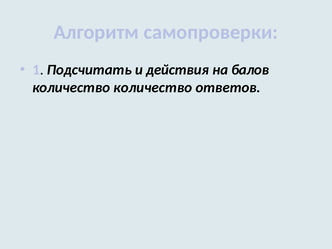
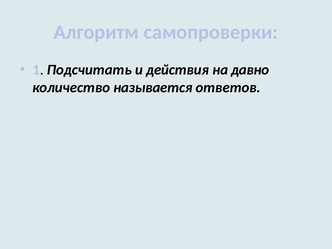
балов: балов -> давно
количество количество: количество -> называется
